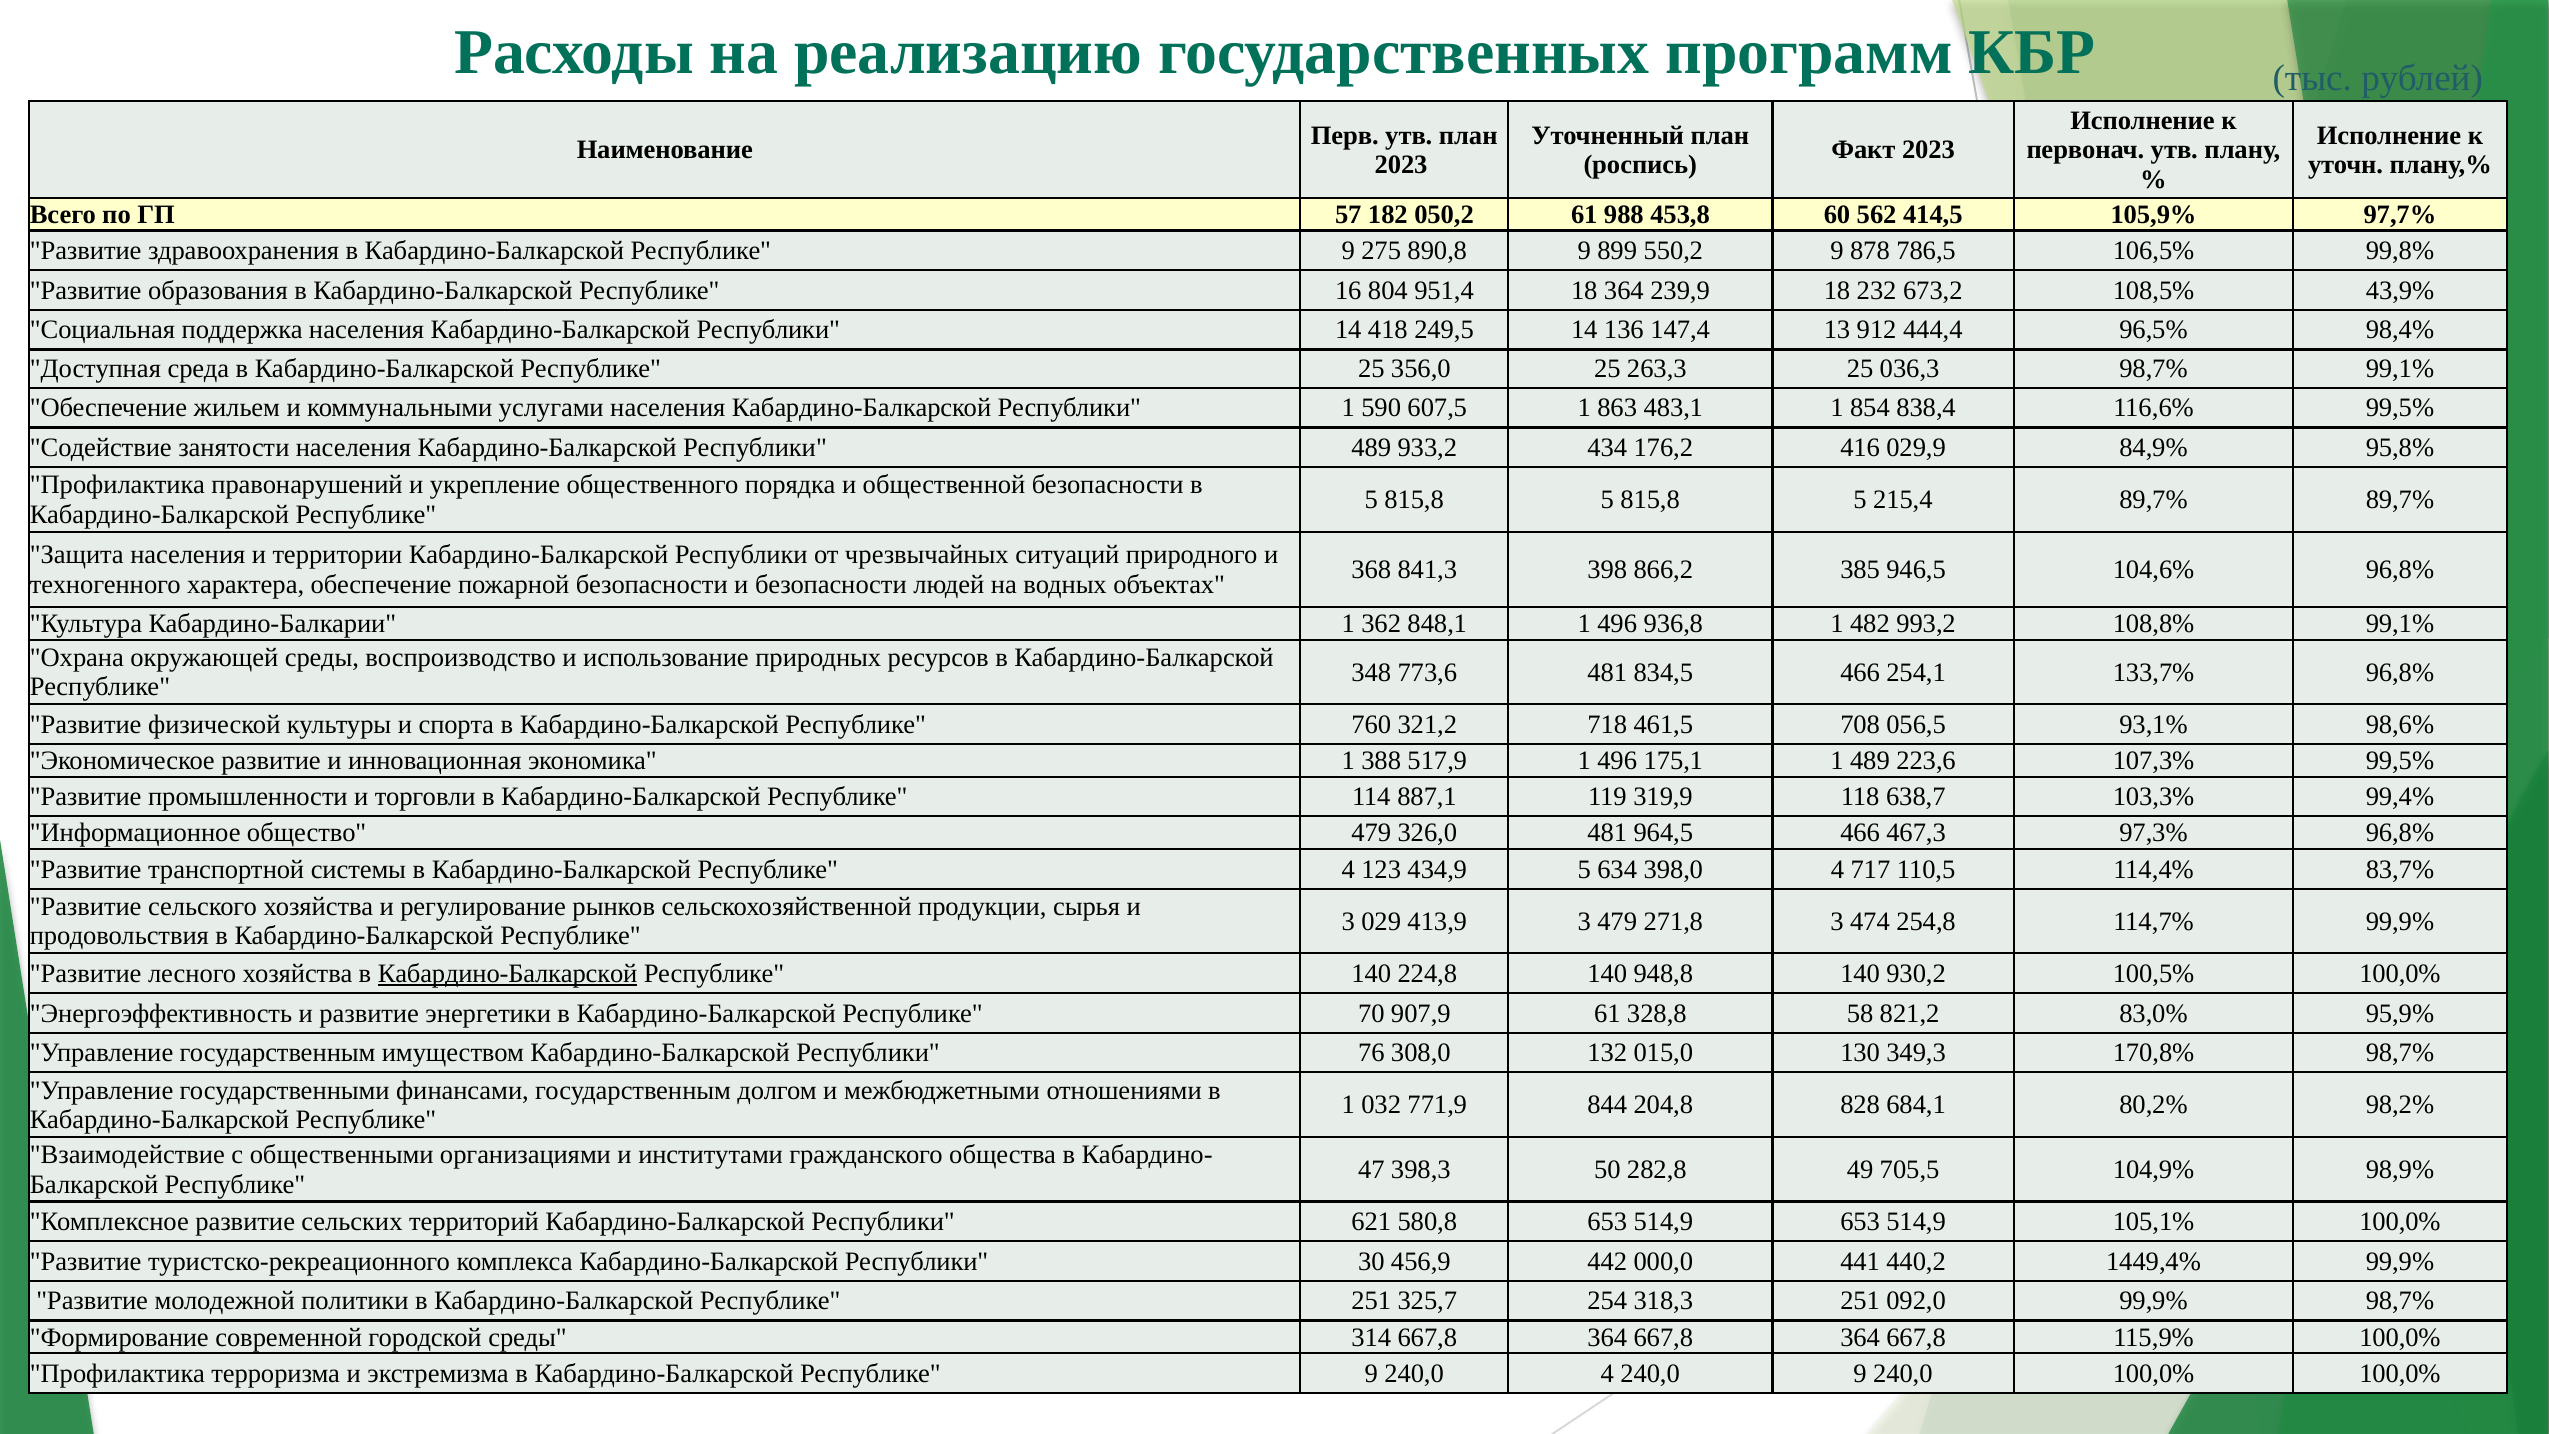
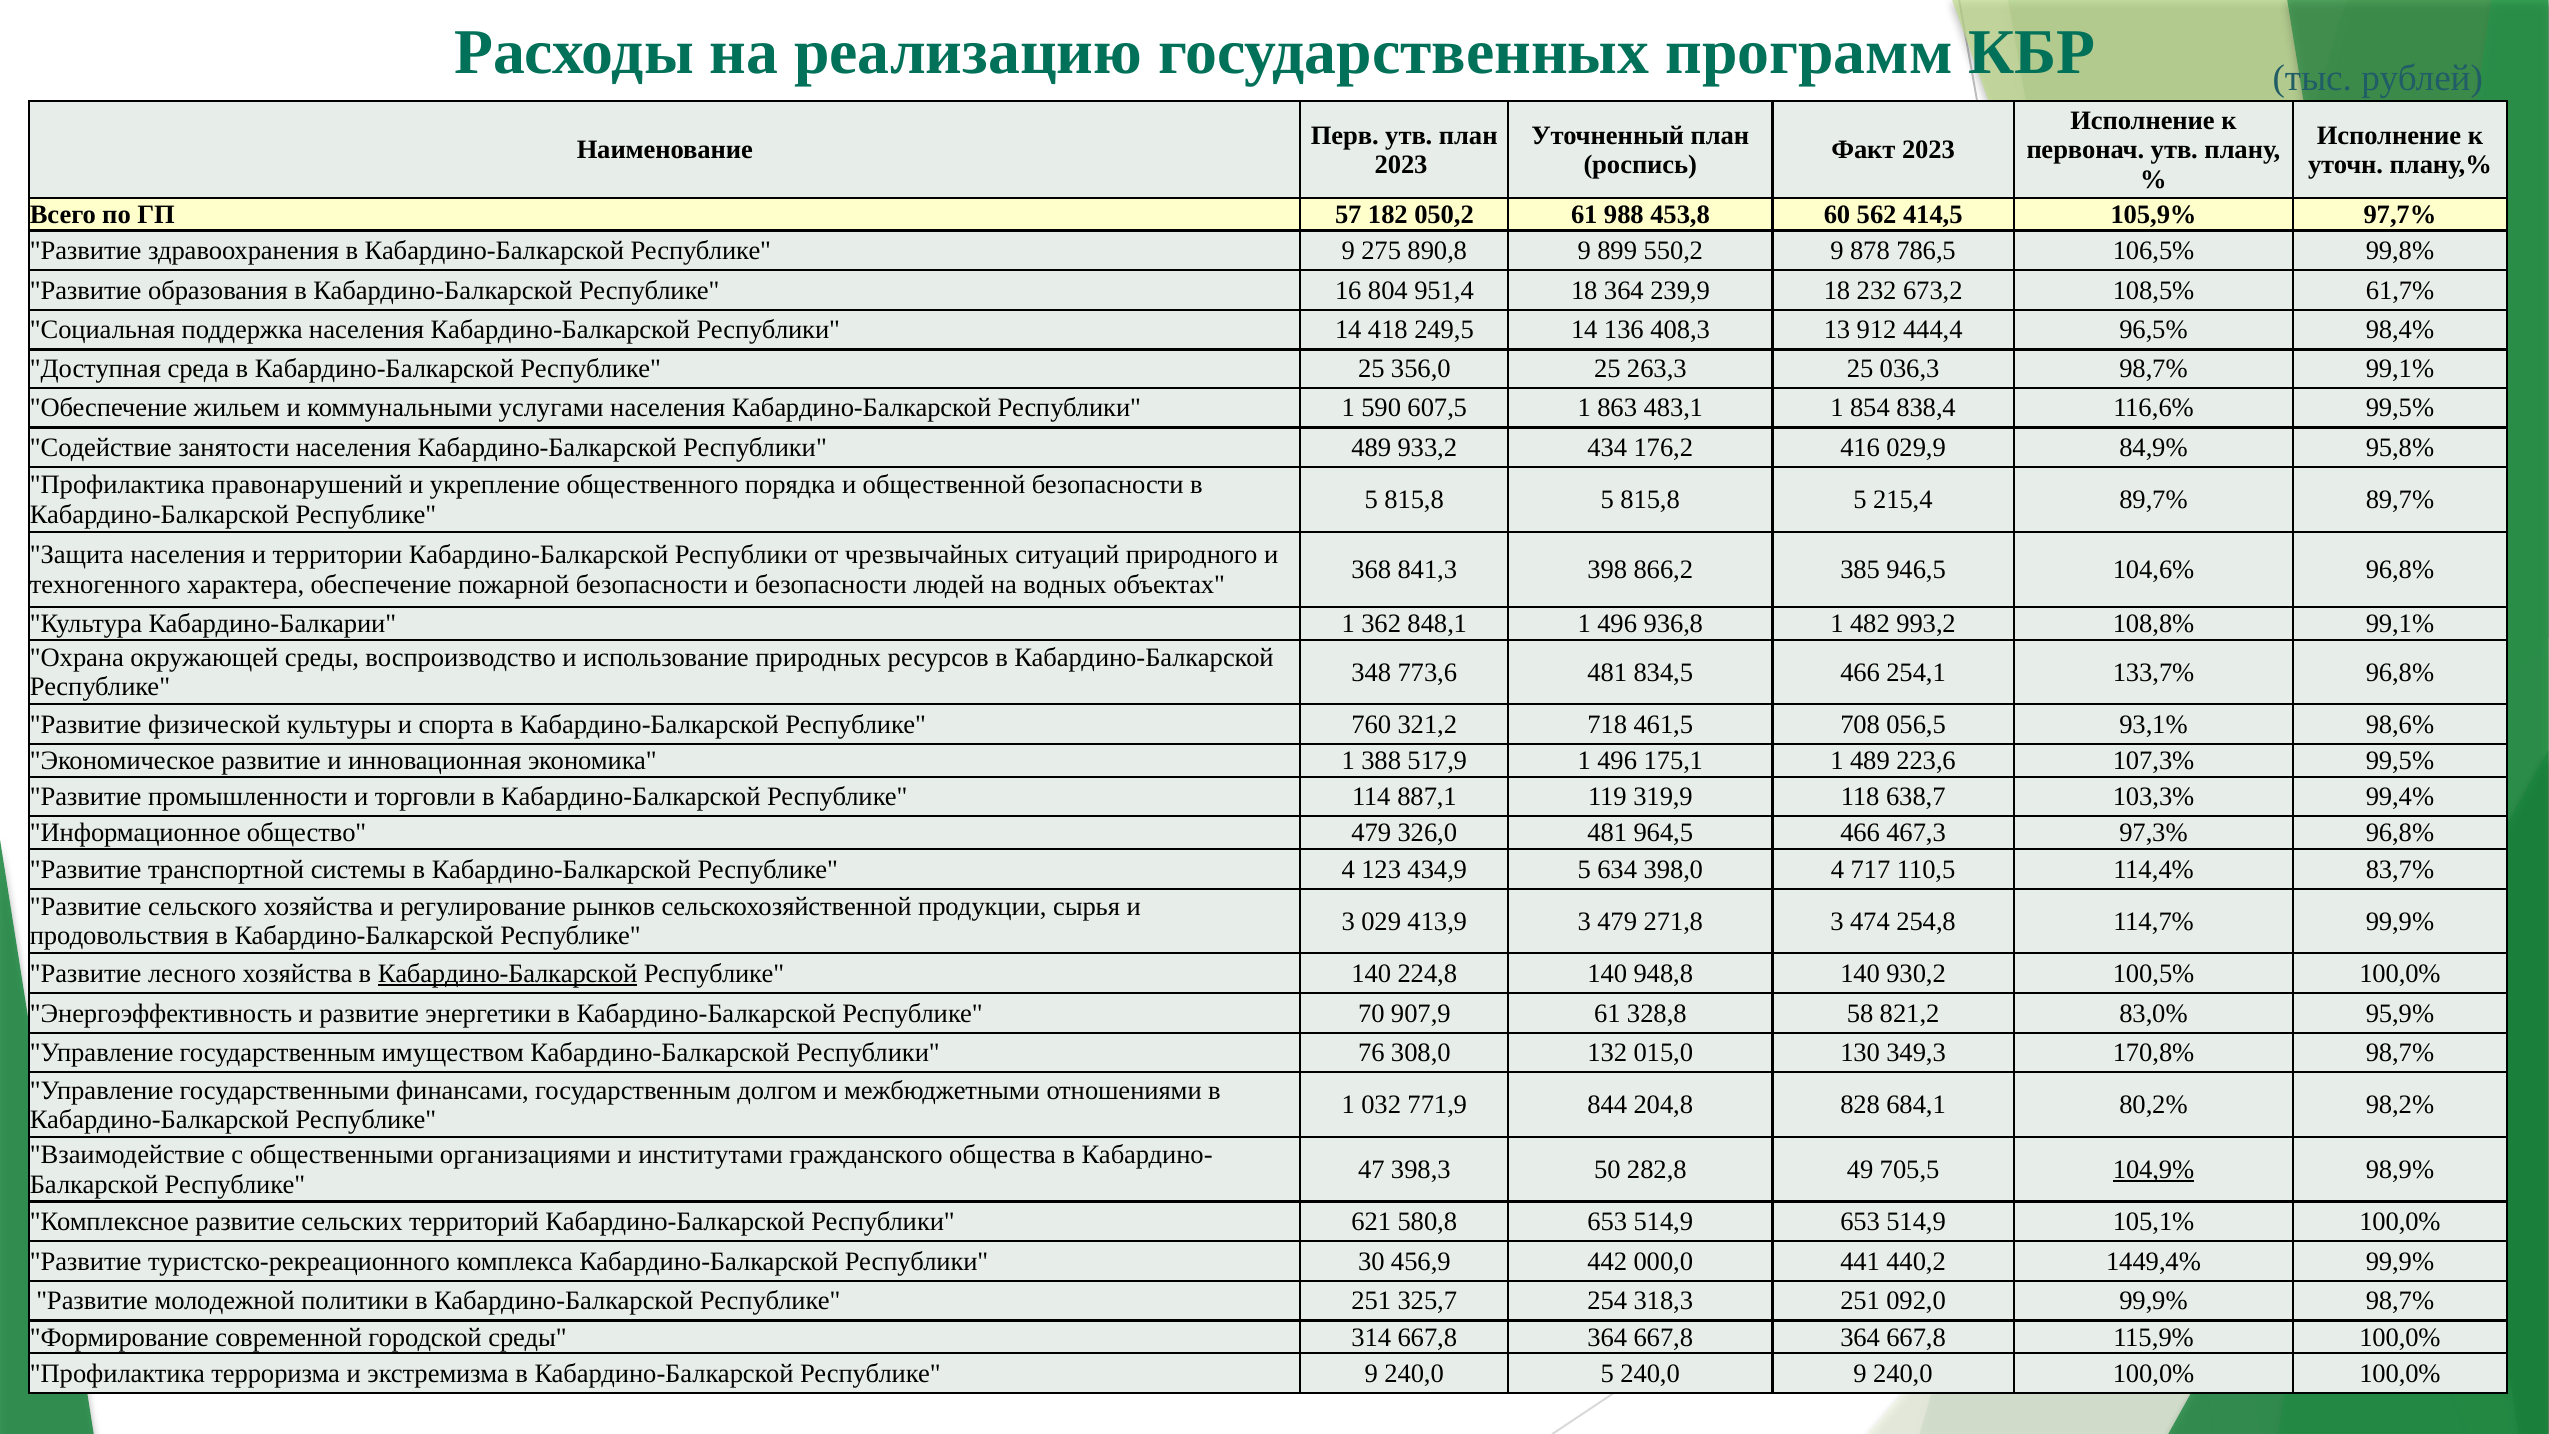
43,9%: 43,9% -> 61,7%
147,4: 147,4 -> 408,3
104,9% underline: none -> present
240,0 4: 4 -> 5
